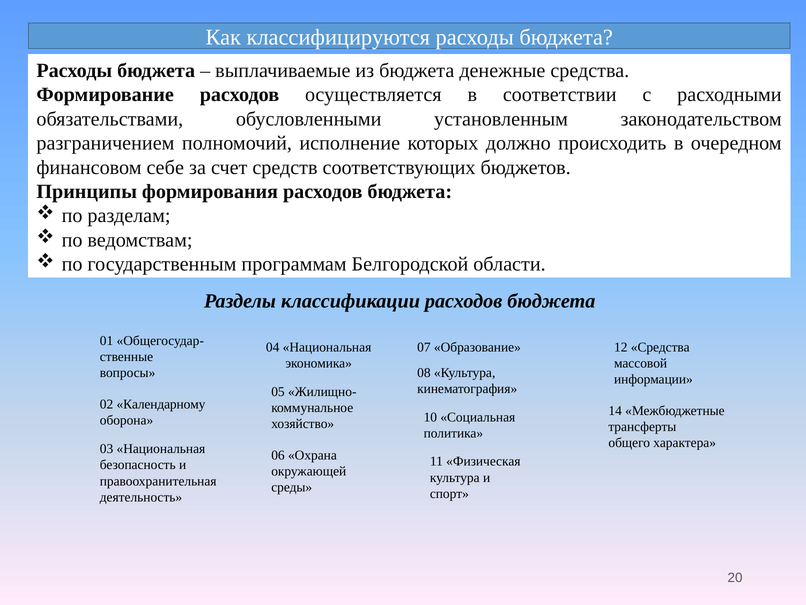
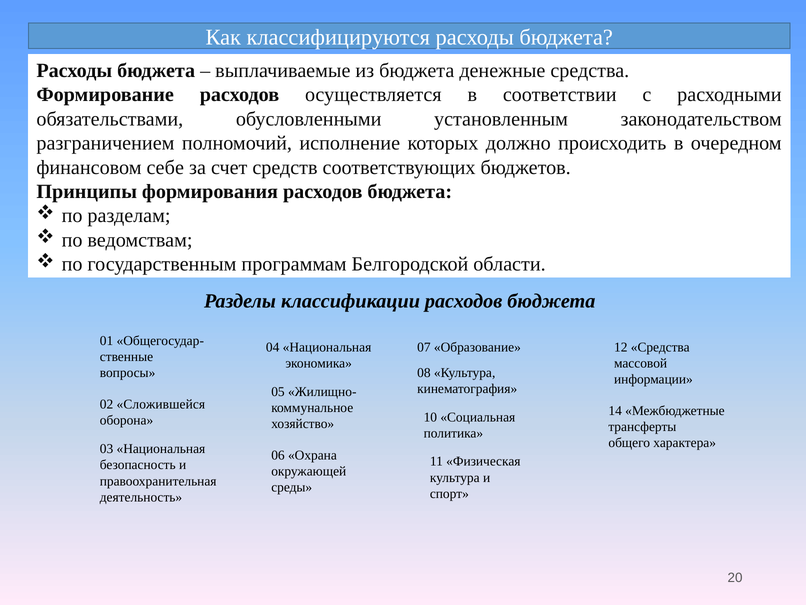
Календарному: Календарному -> Сложившейся
